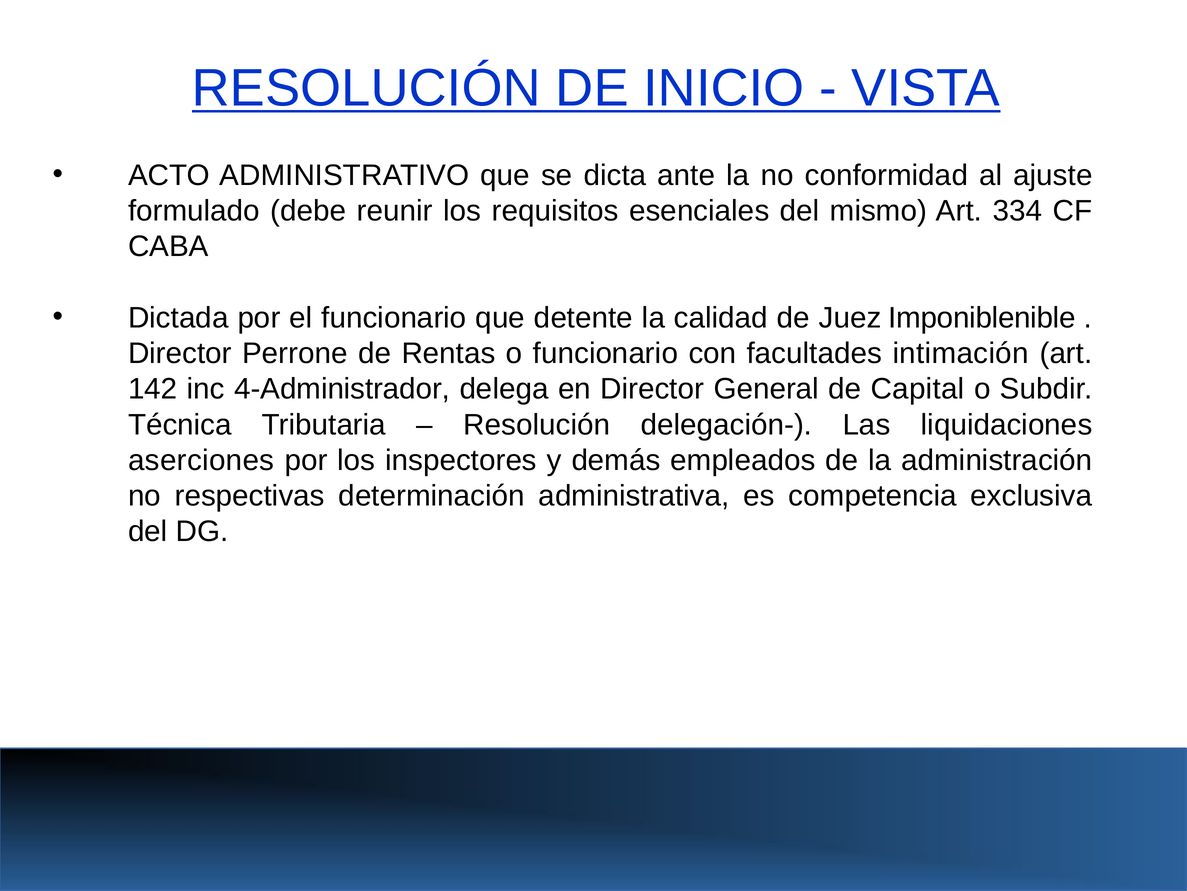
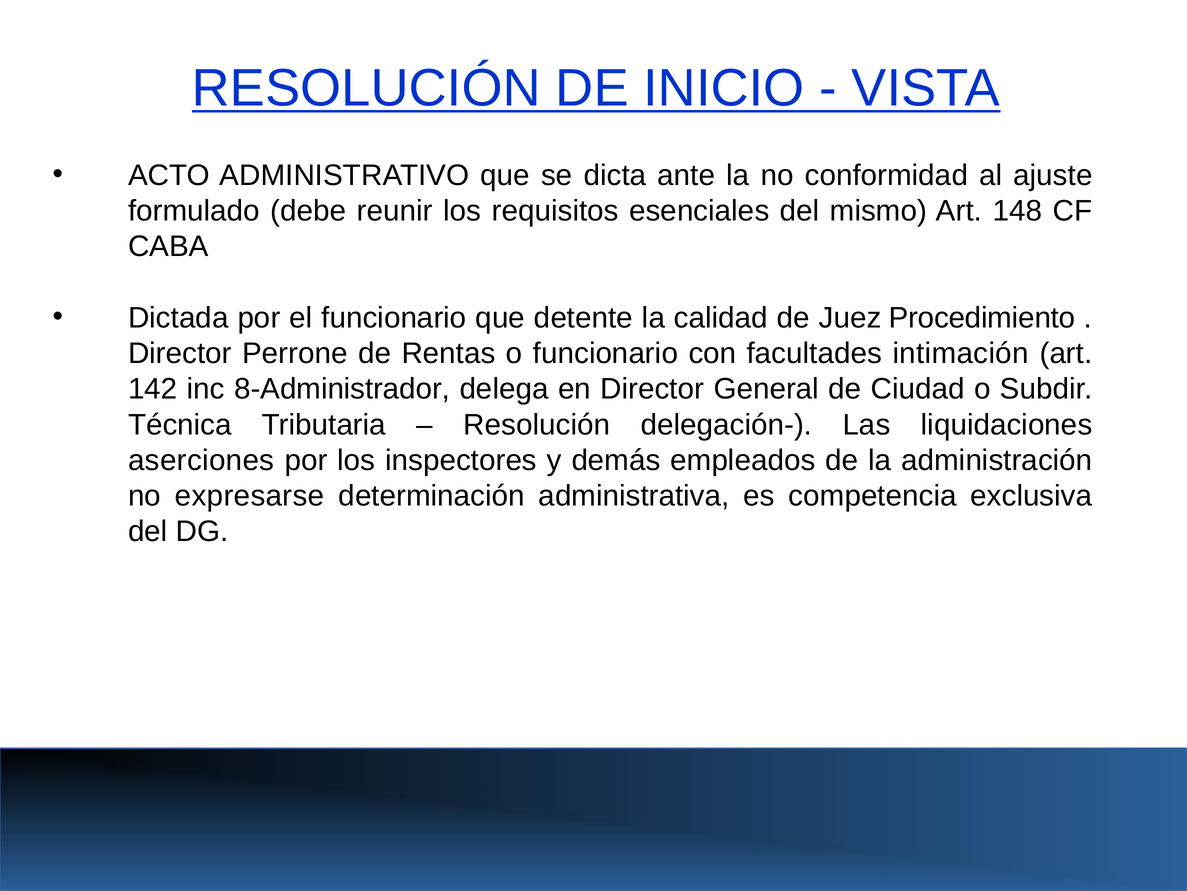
334: 334 -> 148
Imponiblenible: Imponiblenible -> Procedimiento
4-Administrador: 4-Administrador -> 8-Administrador
Capital: Capital -> Ciudad
respectivas: respectivas -> expresarse
